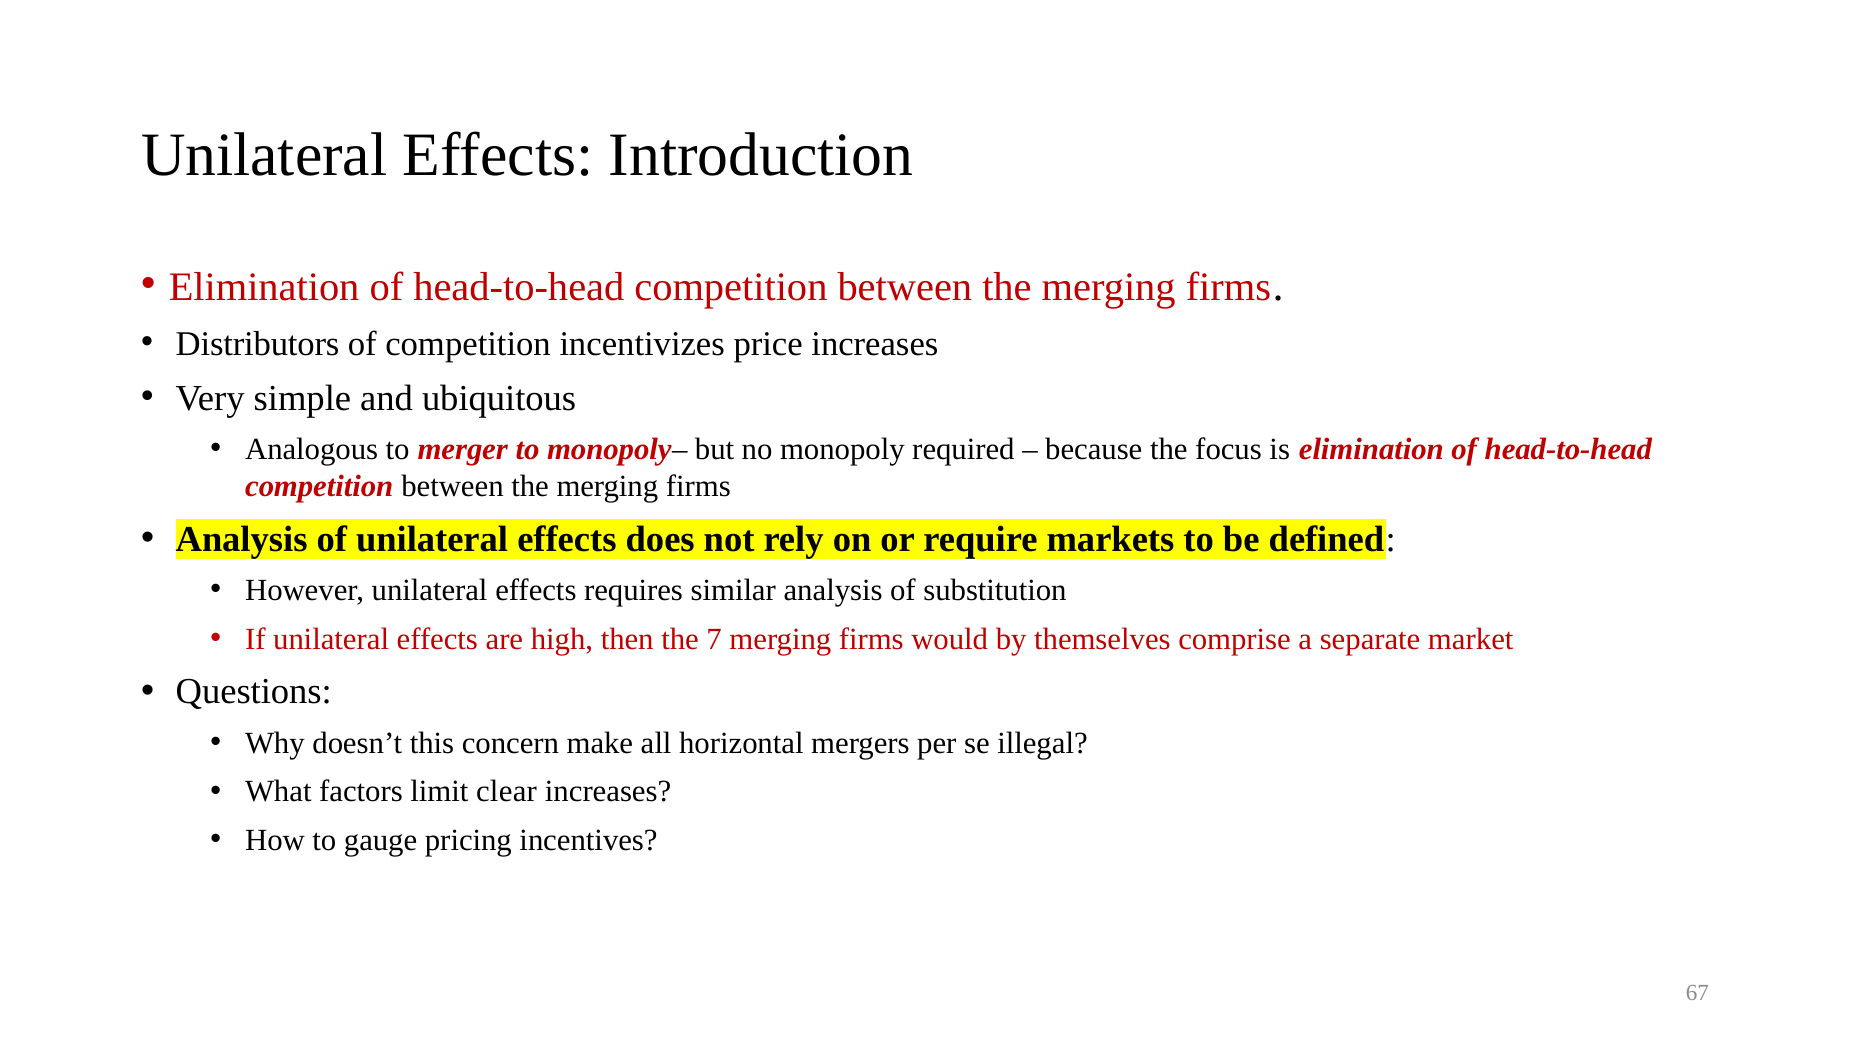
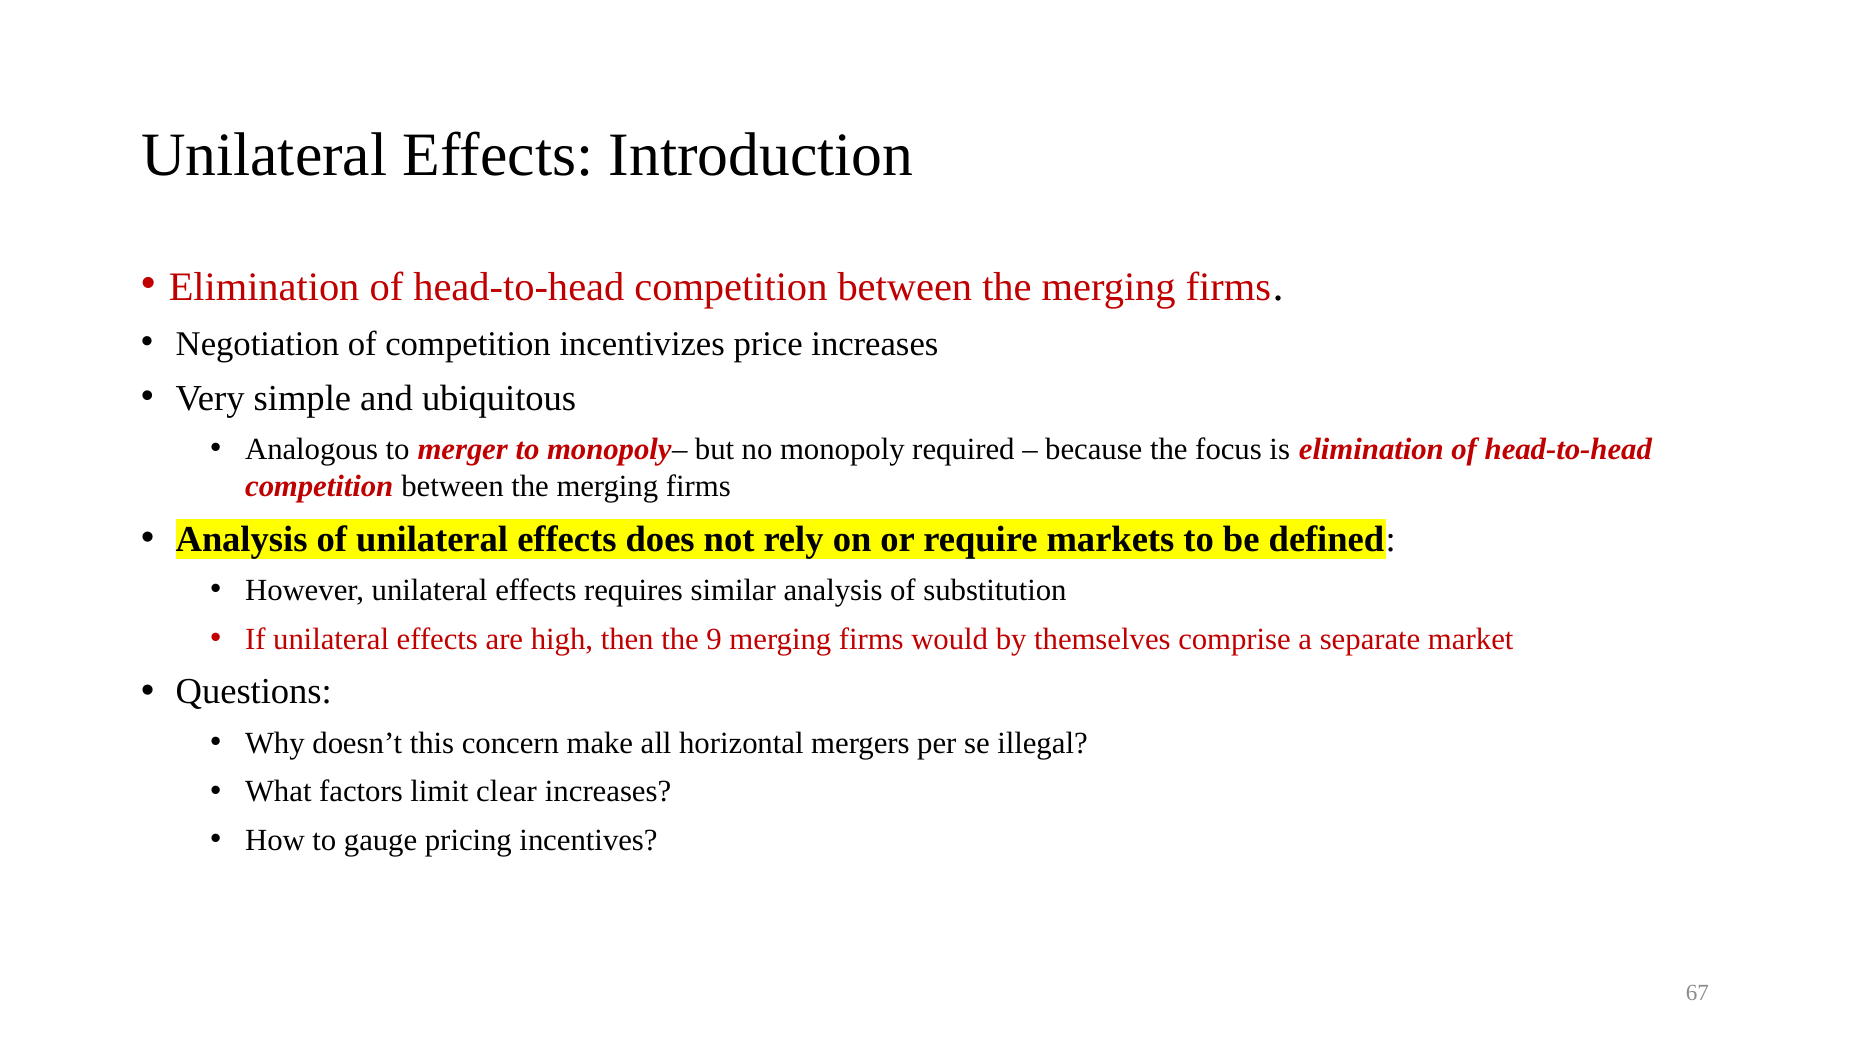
Distributors: Distributors -> Negotiation
7: 7 -> 9
